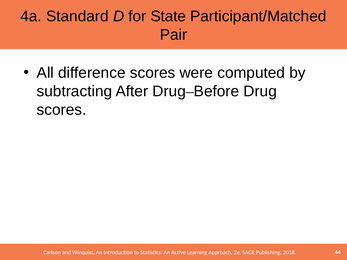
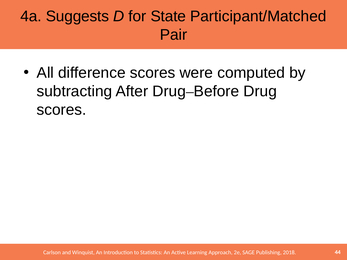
Standard: Standard -> Suggests
